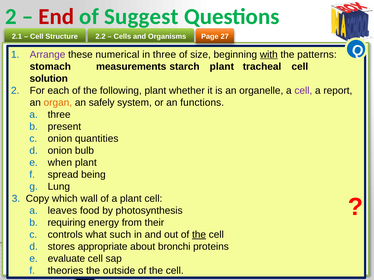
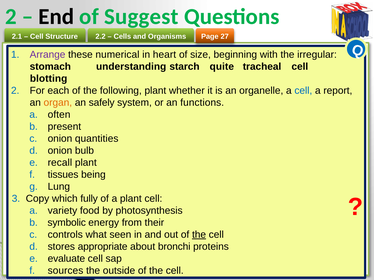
End colour: red -> black
in three: three -> heart
with underline: present -> none
patterns: patterns -> irregular
measurements: measurements -> understanding
starch plant: plant -> quite
solution: solution -> blotting
cell at (303, 91) colour: purple -> blue
a three: three -> often
when: when -> recall
spread: spread -> tissues
wall: wall -> fully
leaves: leaves -> variety
requiring: requiring -> symbolic
such: such -> seen
theories: theories -> sources
